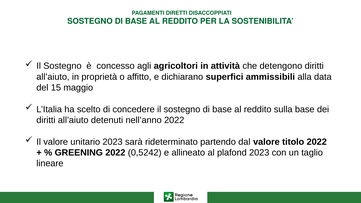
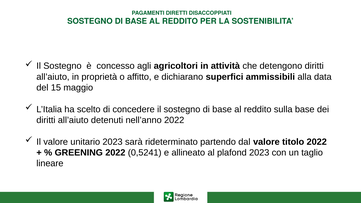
0,5242: 0,5242 -> 0,5241
